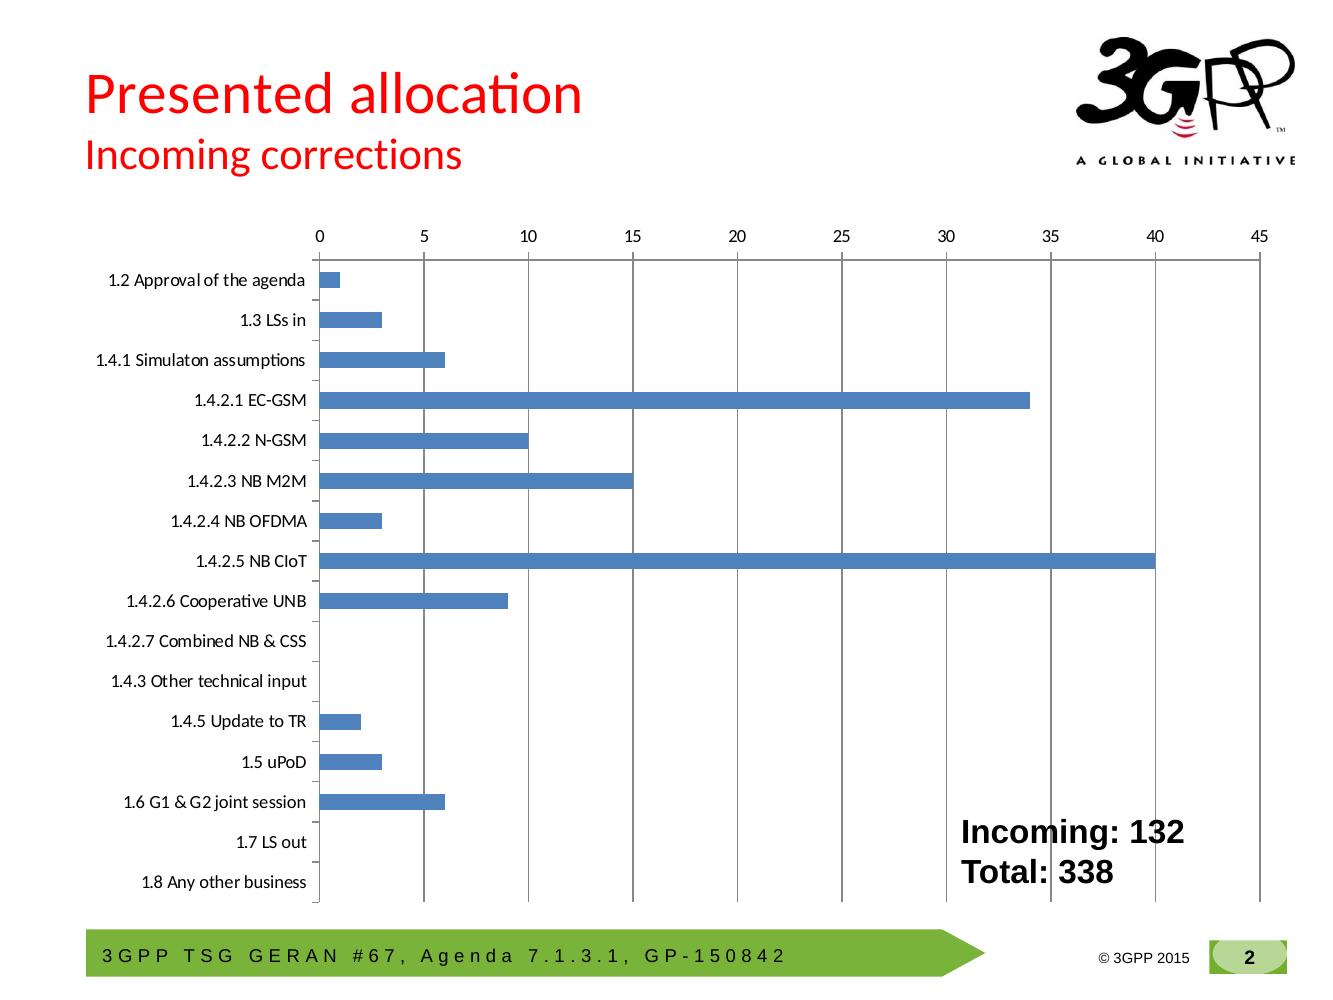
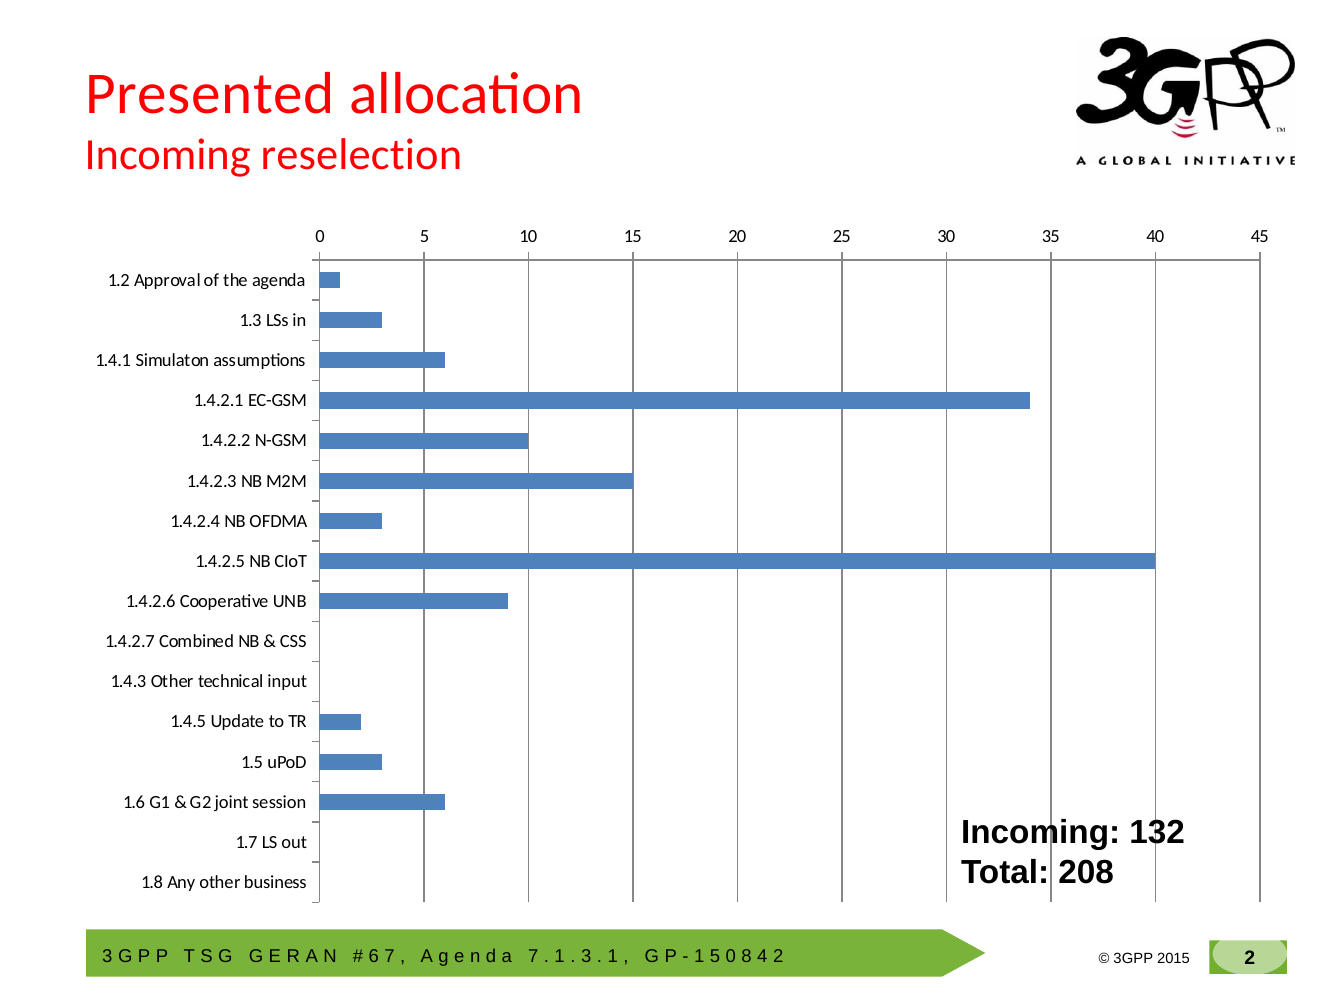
corrections: corrections -> reselection
338: 338 -> 208
